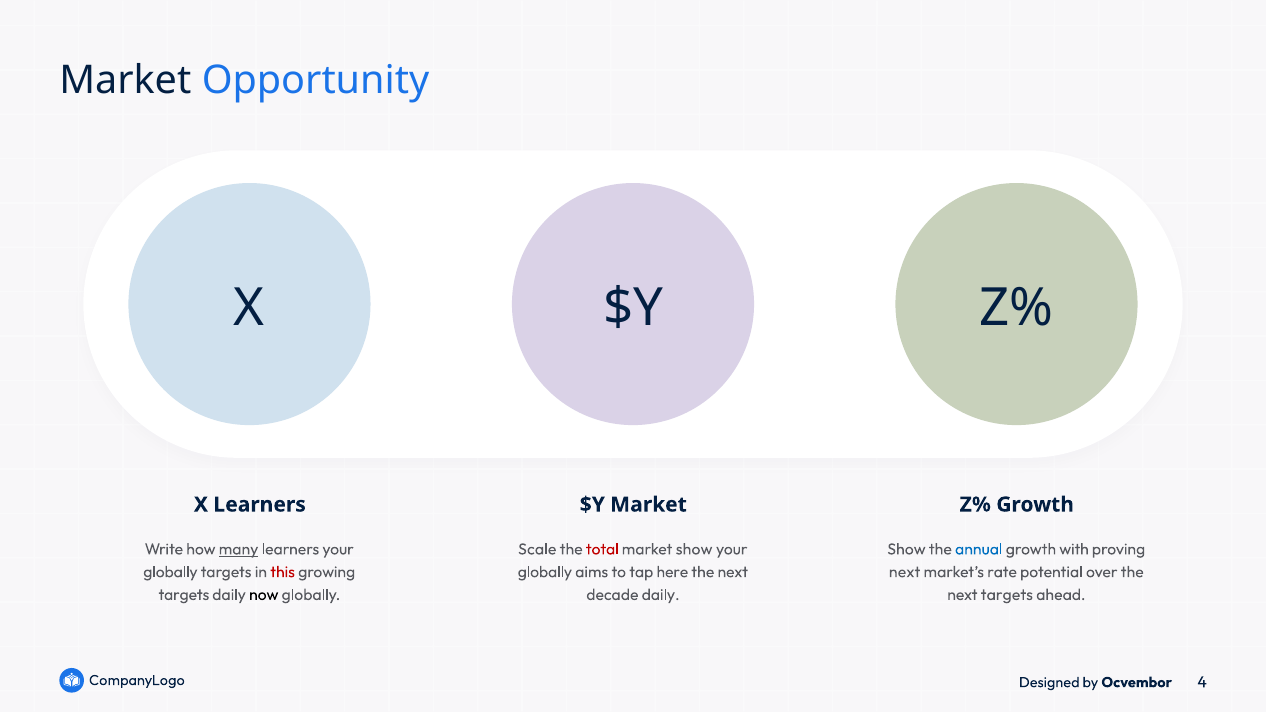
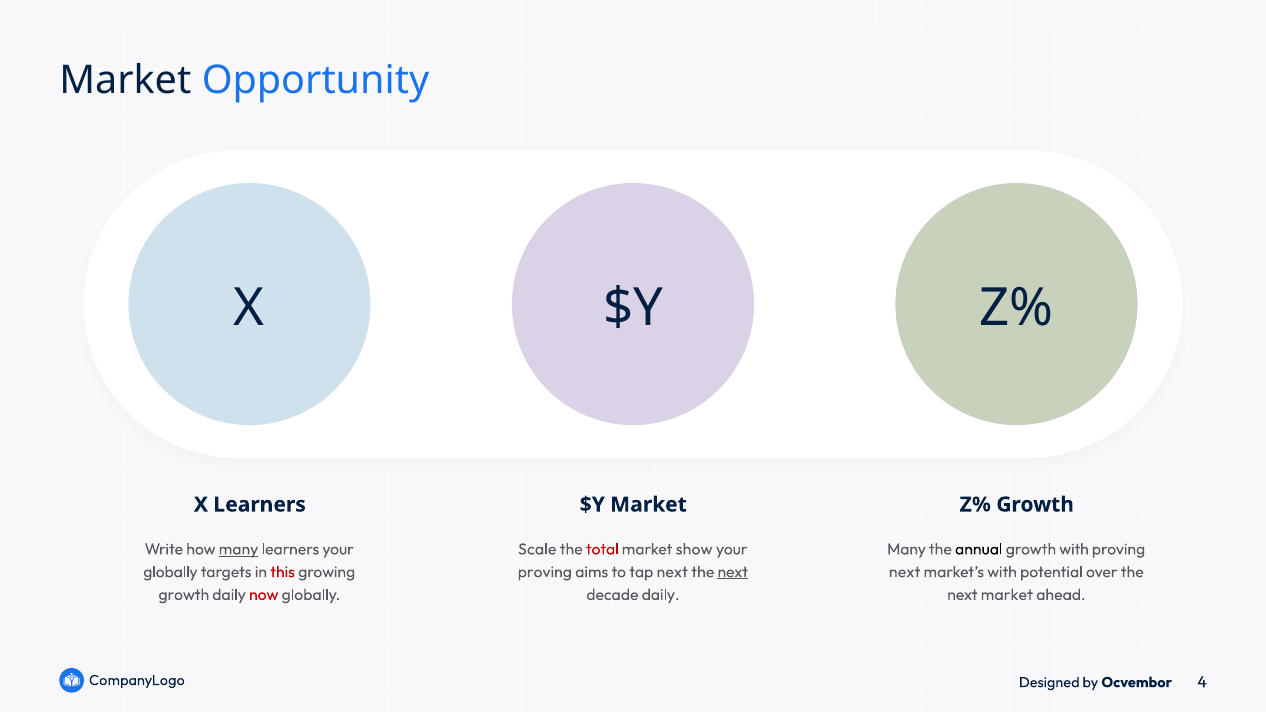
Show at (906, 549): Show -> Many
annual colour: blue -> black
globally at (545, 572): globally -> proving
tap here: here -> next
next at (733, 572) underline: none -> present
market’s rate: rate -> with
targets at (184, 595): targets -> growth
now colour: black -> red
next targets: targets -> market
